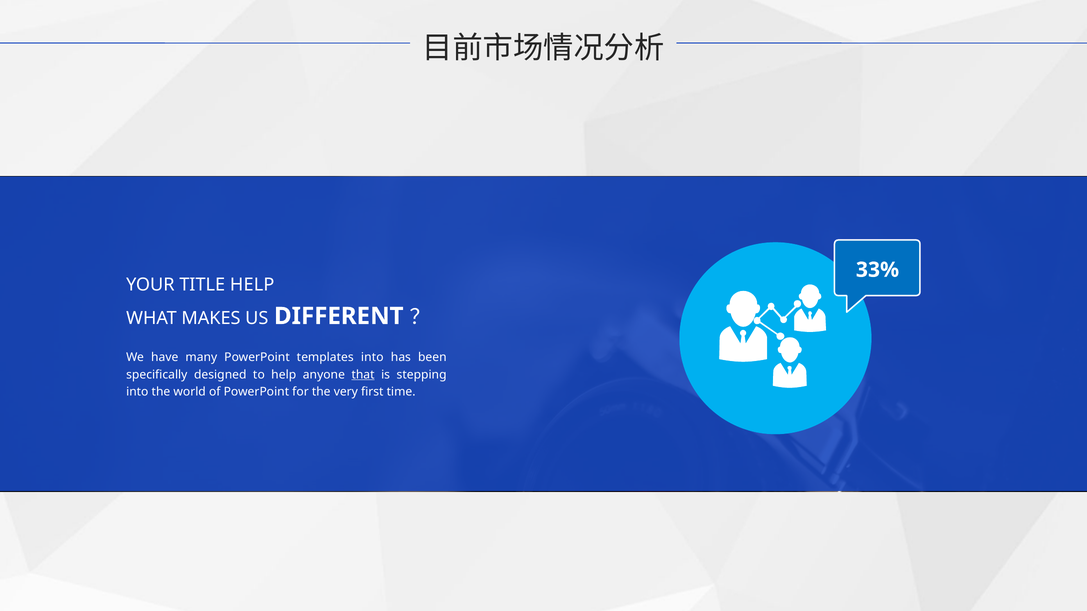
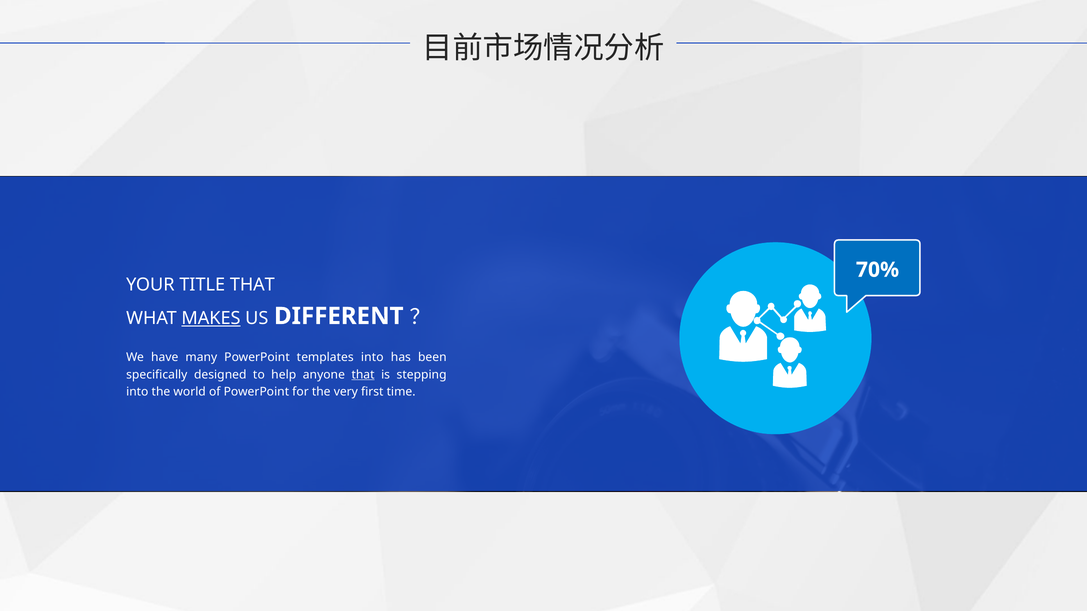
33%: 33% -> 70%
TITLE HELP: HELP -> THAT
MAKES underline: none -> present
